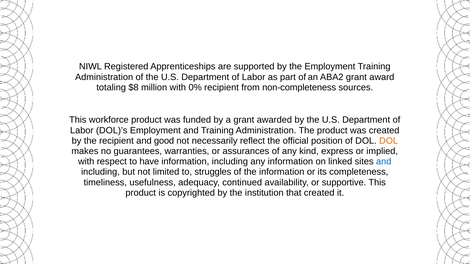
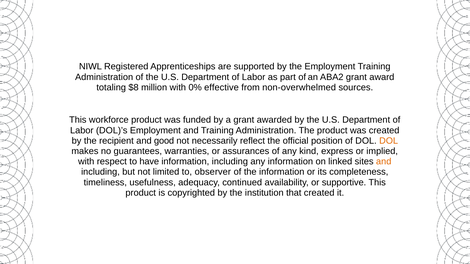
0% recipient: recipient -> effective
non-completeness: non-completeness -> non-overwhelmed
and at (384, 162) colour: blue -> orange
struggles: struggles -> observer
